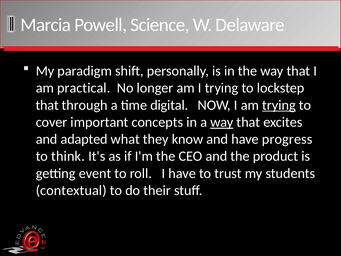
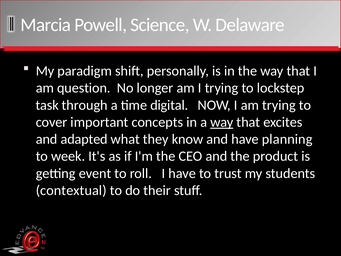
practical: practical -> question
that at (47, 105): that -> task
trying at (279, 105) underline: present -> none
progress: progress -> planning
think: think -> week
